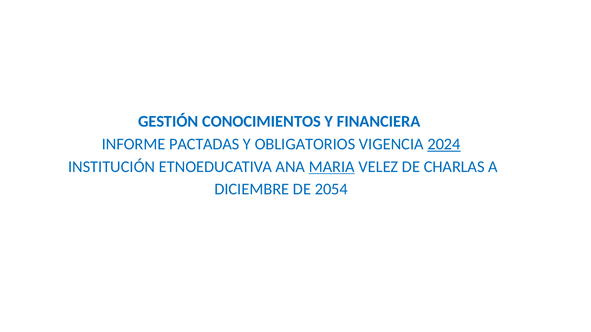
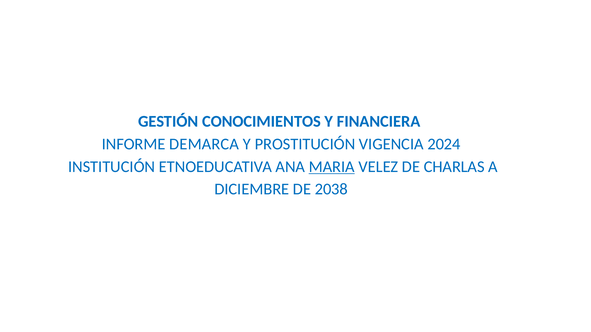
PACTADAS: PACTADAS -> DEMARCA
OBLIGATORIOS: OBLIGATORIOS -> PROSTITUCIÓN
2024 underline: present -> none
2054: 2054 -> 2038
